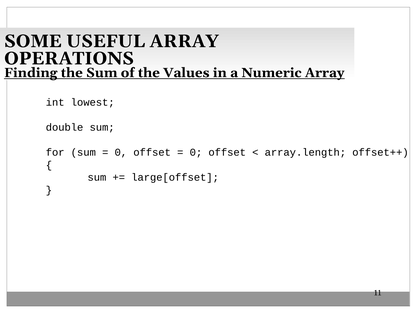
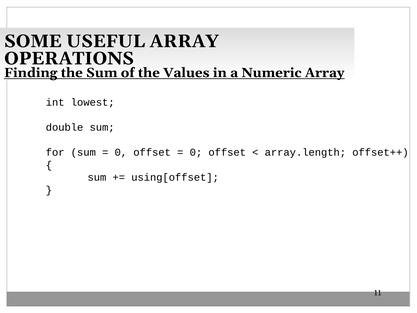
large[offset: large[offset -> using[offset
